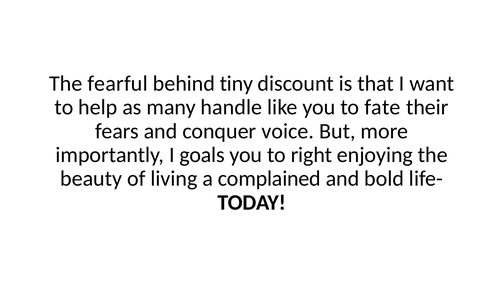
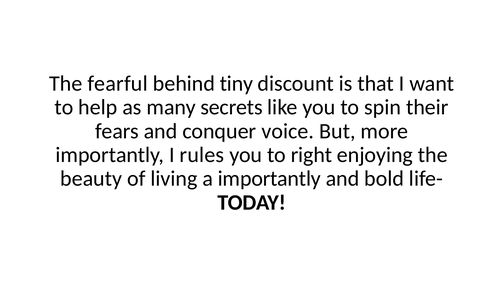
handle: handle -> secrets
fate: fate -> spin
goals: goals -> rules
a complained: complained -> importantly
